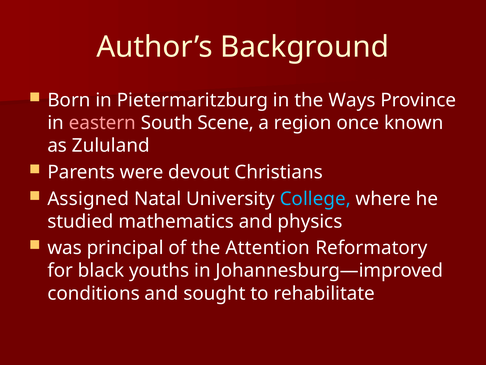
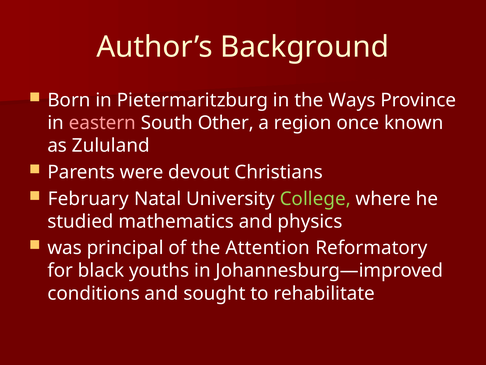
Scene: Scene -> Other
Assigned: Assigned -> February
College colour: light blue -> light green
